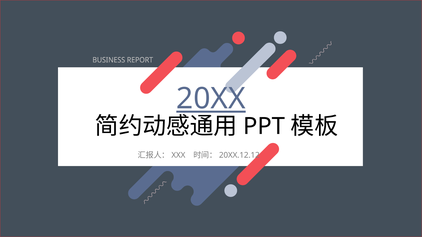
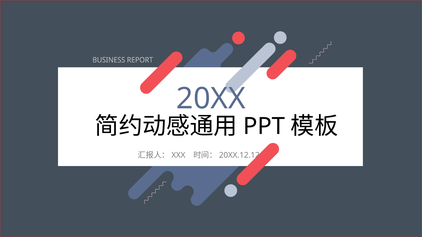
20XX underline: present -> none
